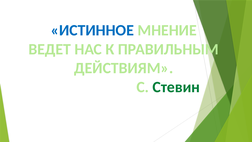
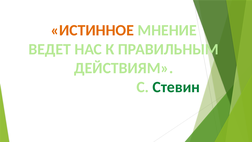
ИСТИННОЕ colour: blue -> orange
